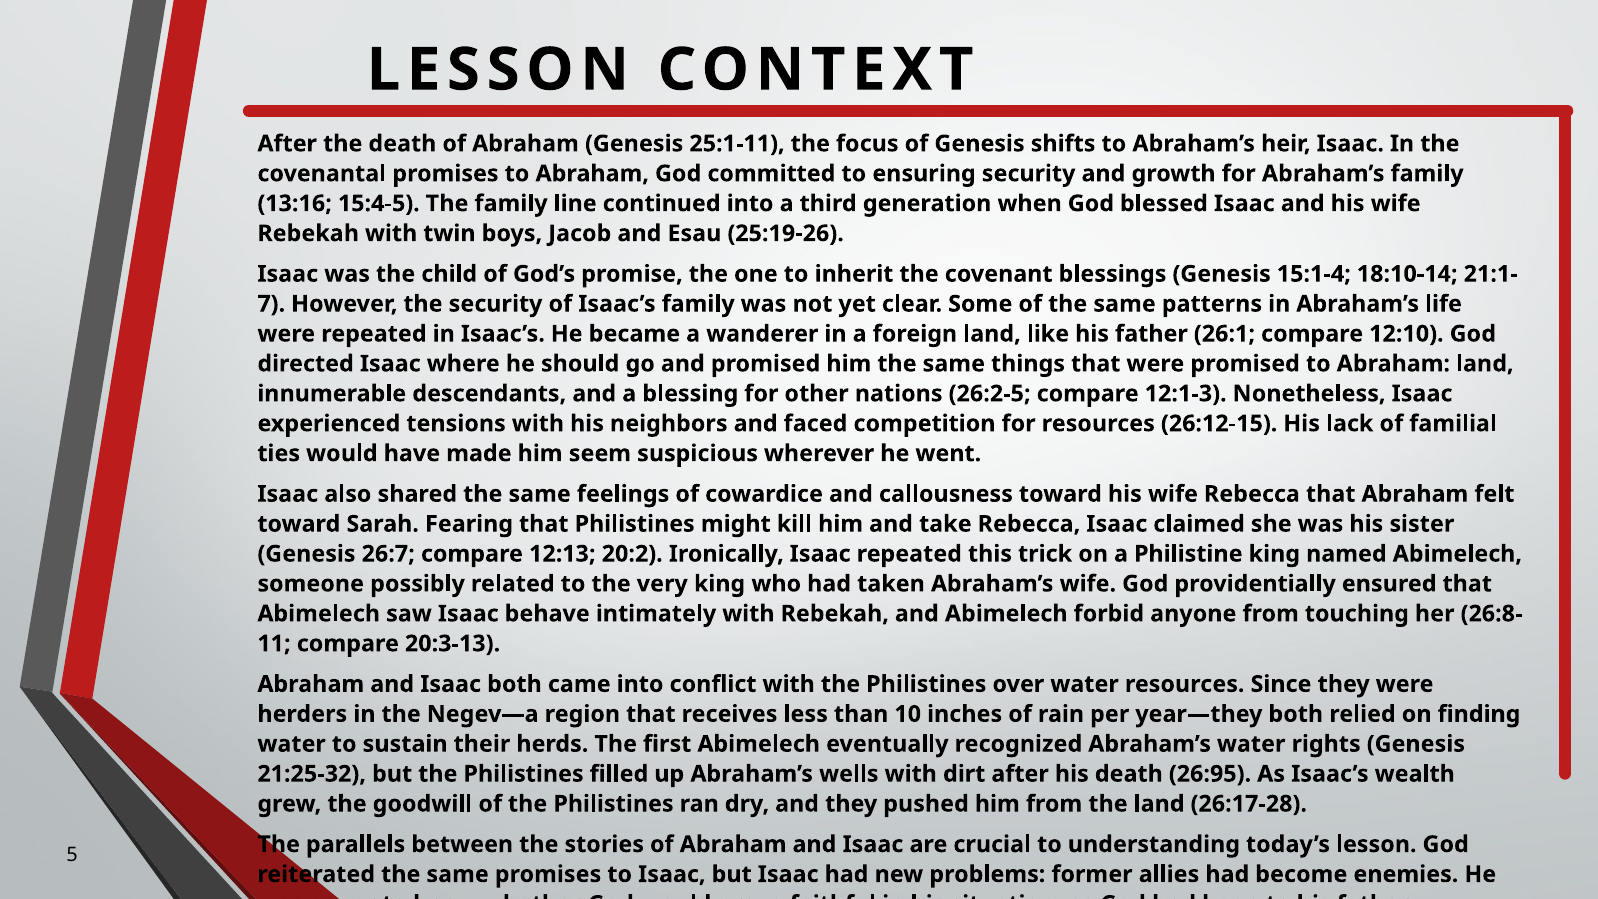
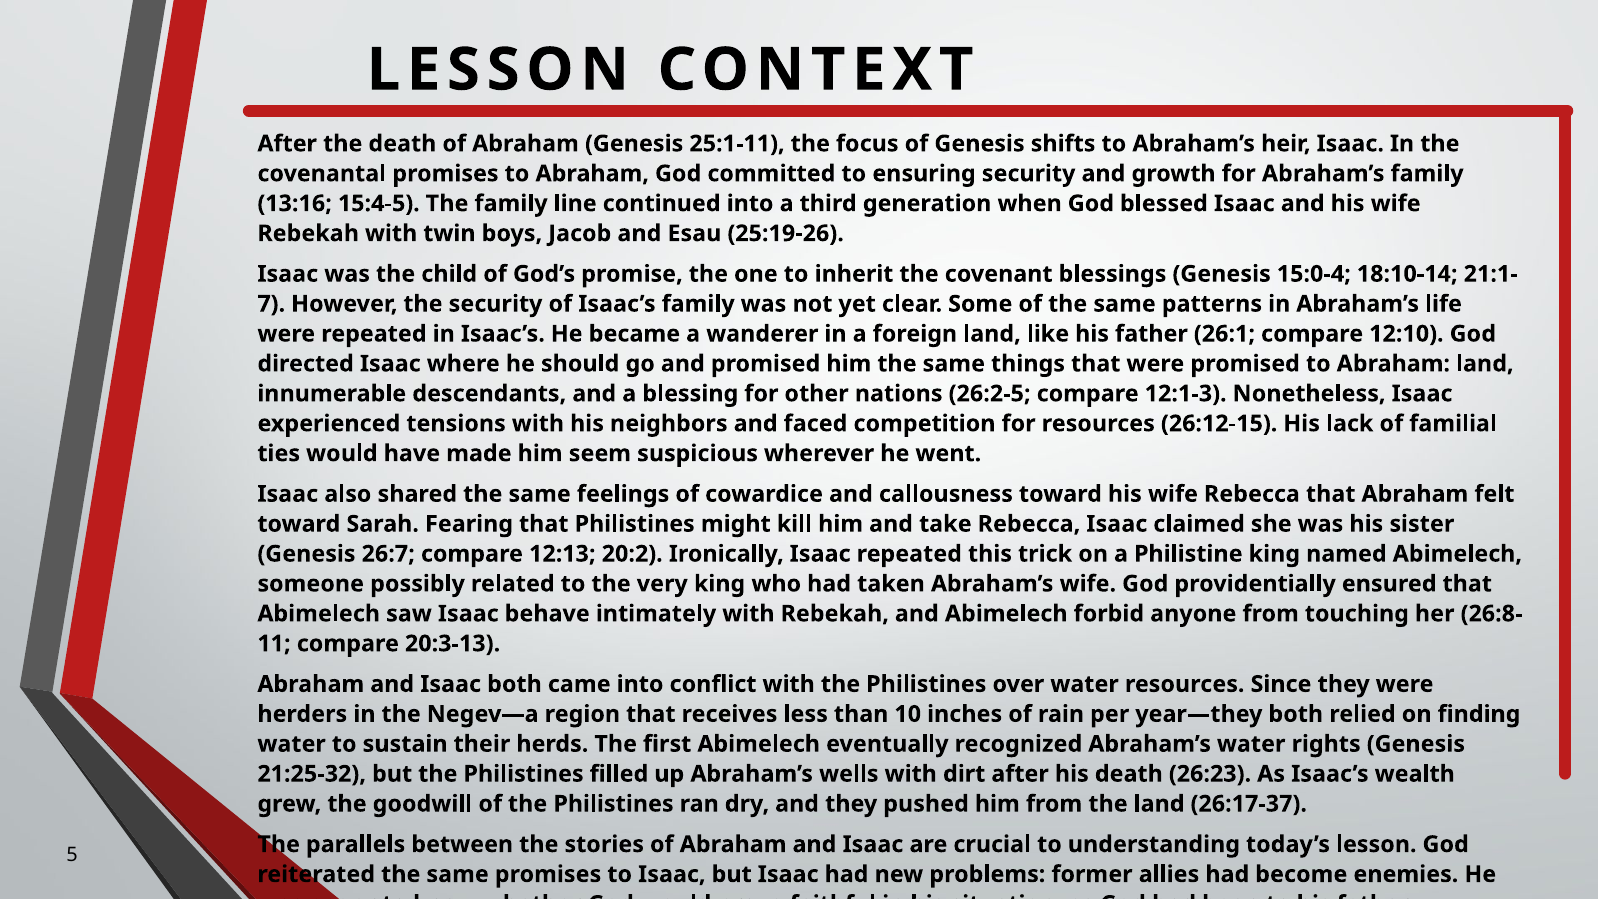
15:1-4: 15:1-4 -> 15:0-4
26:95: 26:95 -> 26:23
26:17-28: 26:17-28 -> 26:17-37
